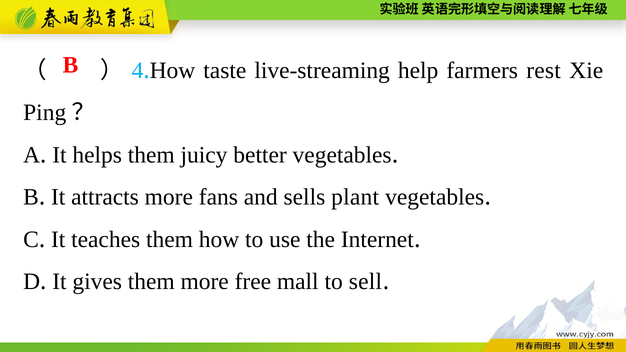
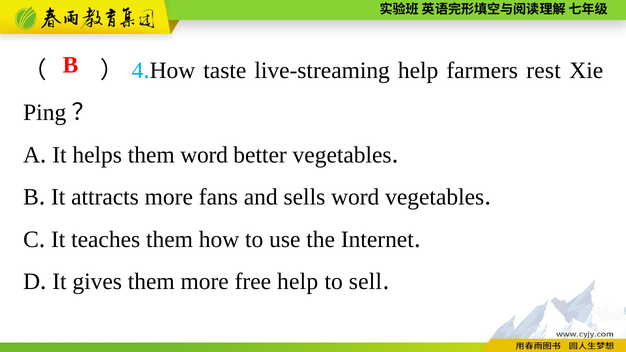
them juicy: juicy -> word
sells plant: plant -> word
free mall: mall -> help
